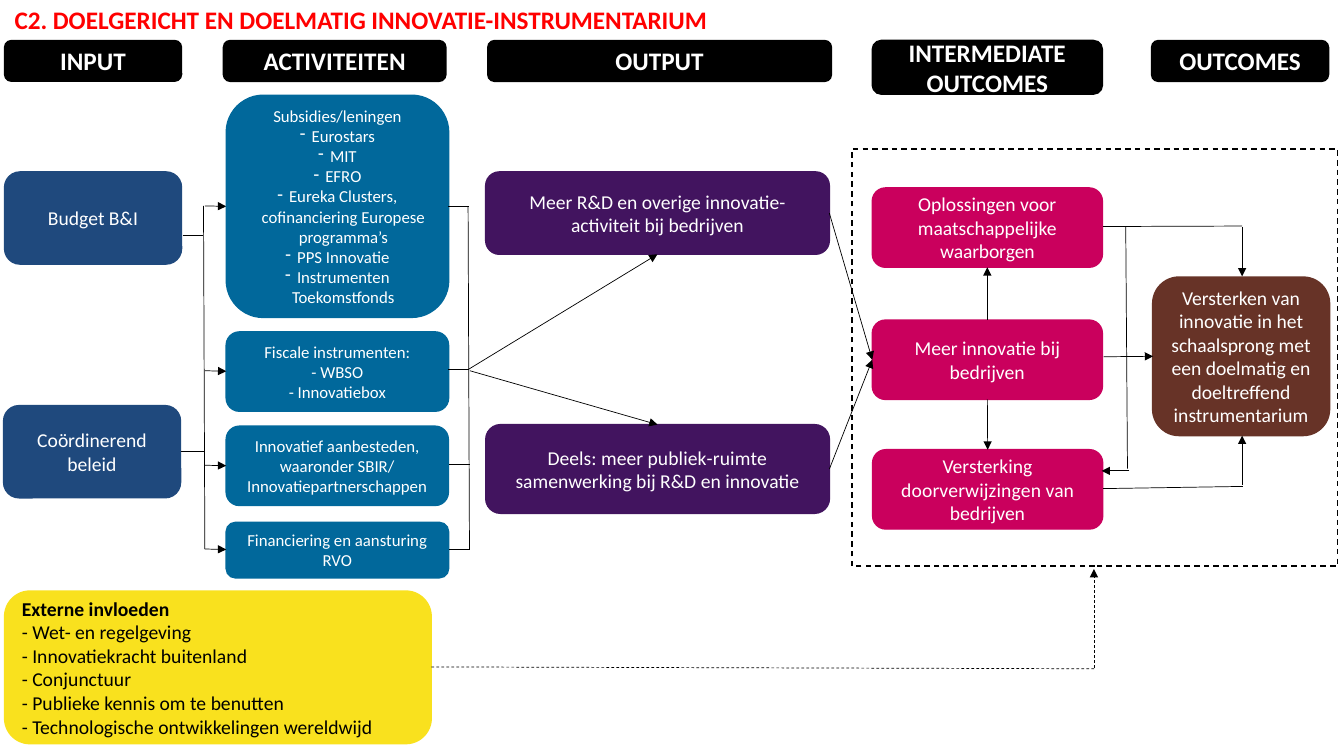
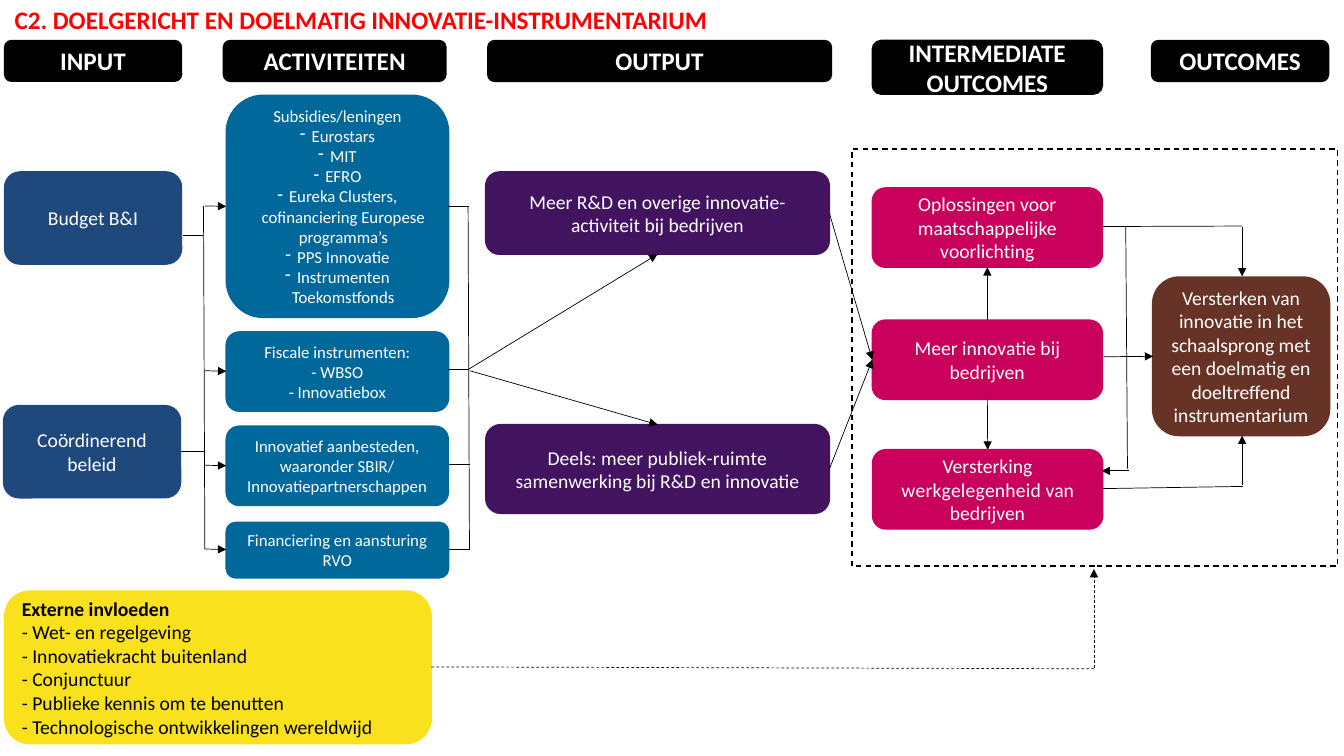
waarborgen: waarborgen -> voorlichting
doorverwijzingen: doorverwijzingen -> werkgelegenheid
